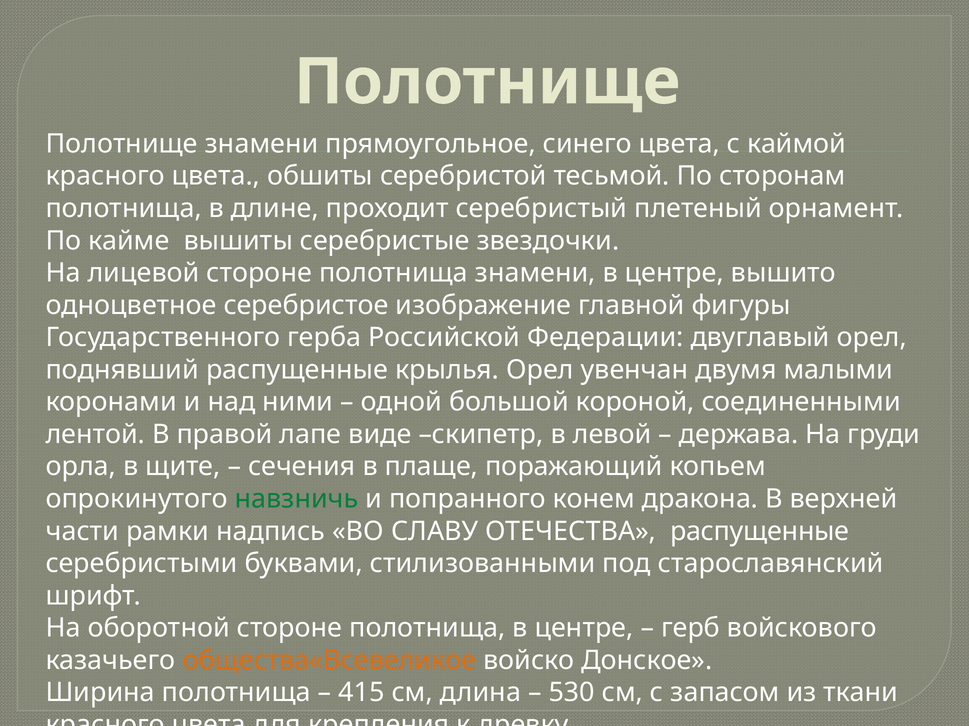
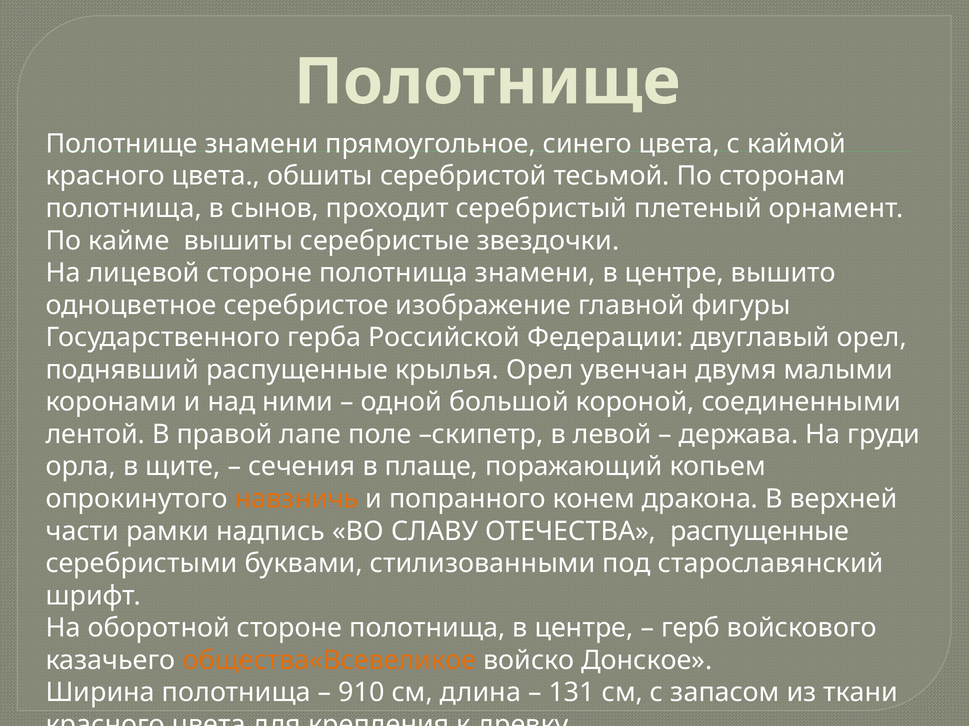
длине: длине -> сынов
виде: виде -> поле
навзничь colour: green -> orange
415: 415 -> 910
530: 530 -> 131
